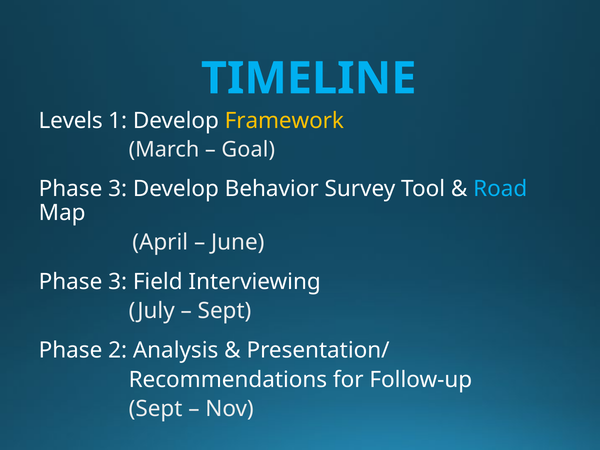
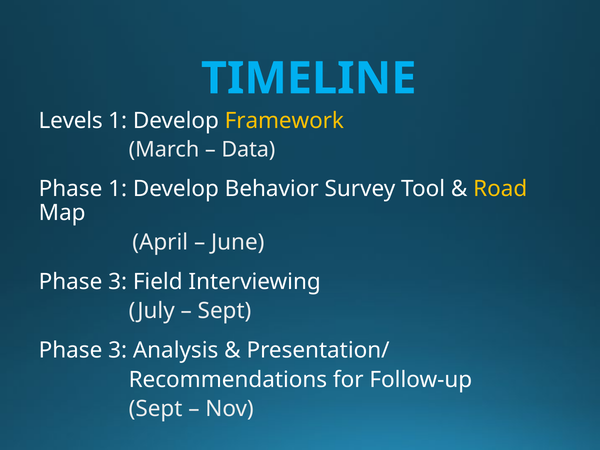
Goal: Goal -> Data
3 at (118, 189): 3 -> 1
Road colour: light blue -> yellow
2 at (118, 350): 2 -> 3
